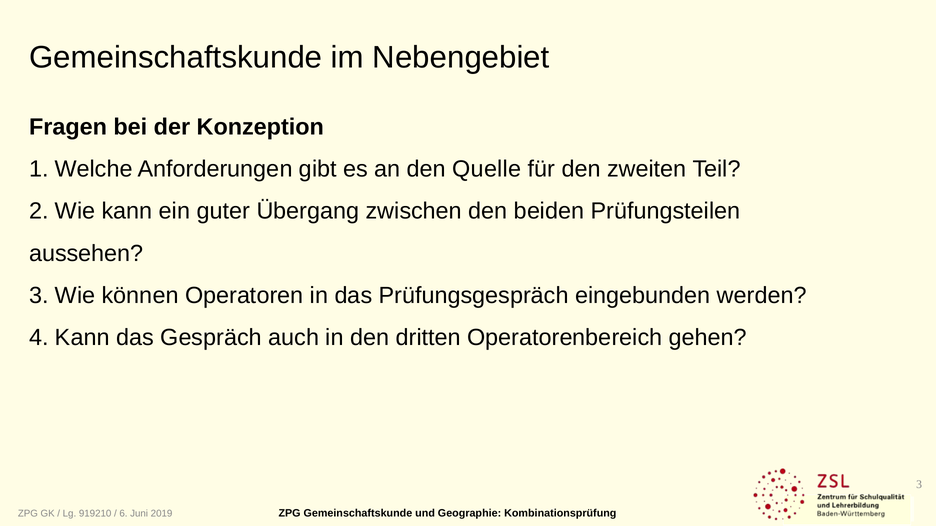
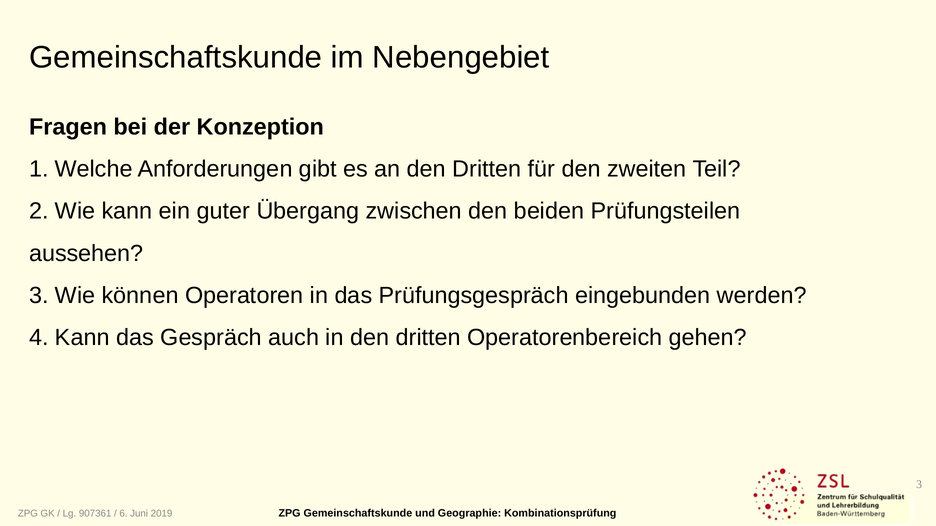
an den Quelle: Quelle -> Dritten
919210: 919210 -> 907361
